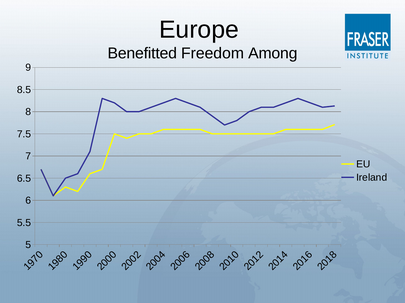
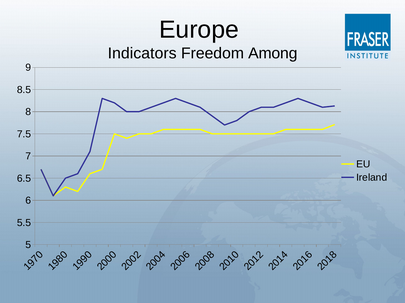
Benefitted: Benefitted -> Indicators
